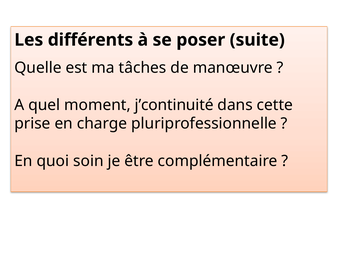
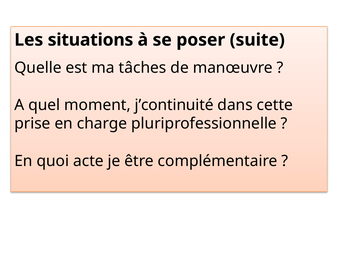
différents: différents -> situations
soin: soin -> acte
